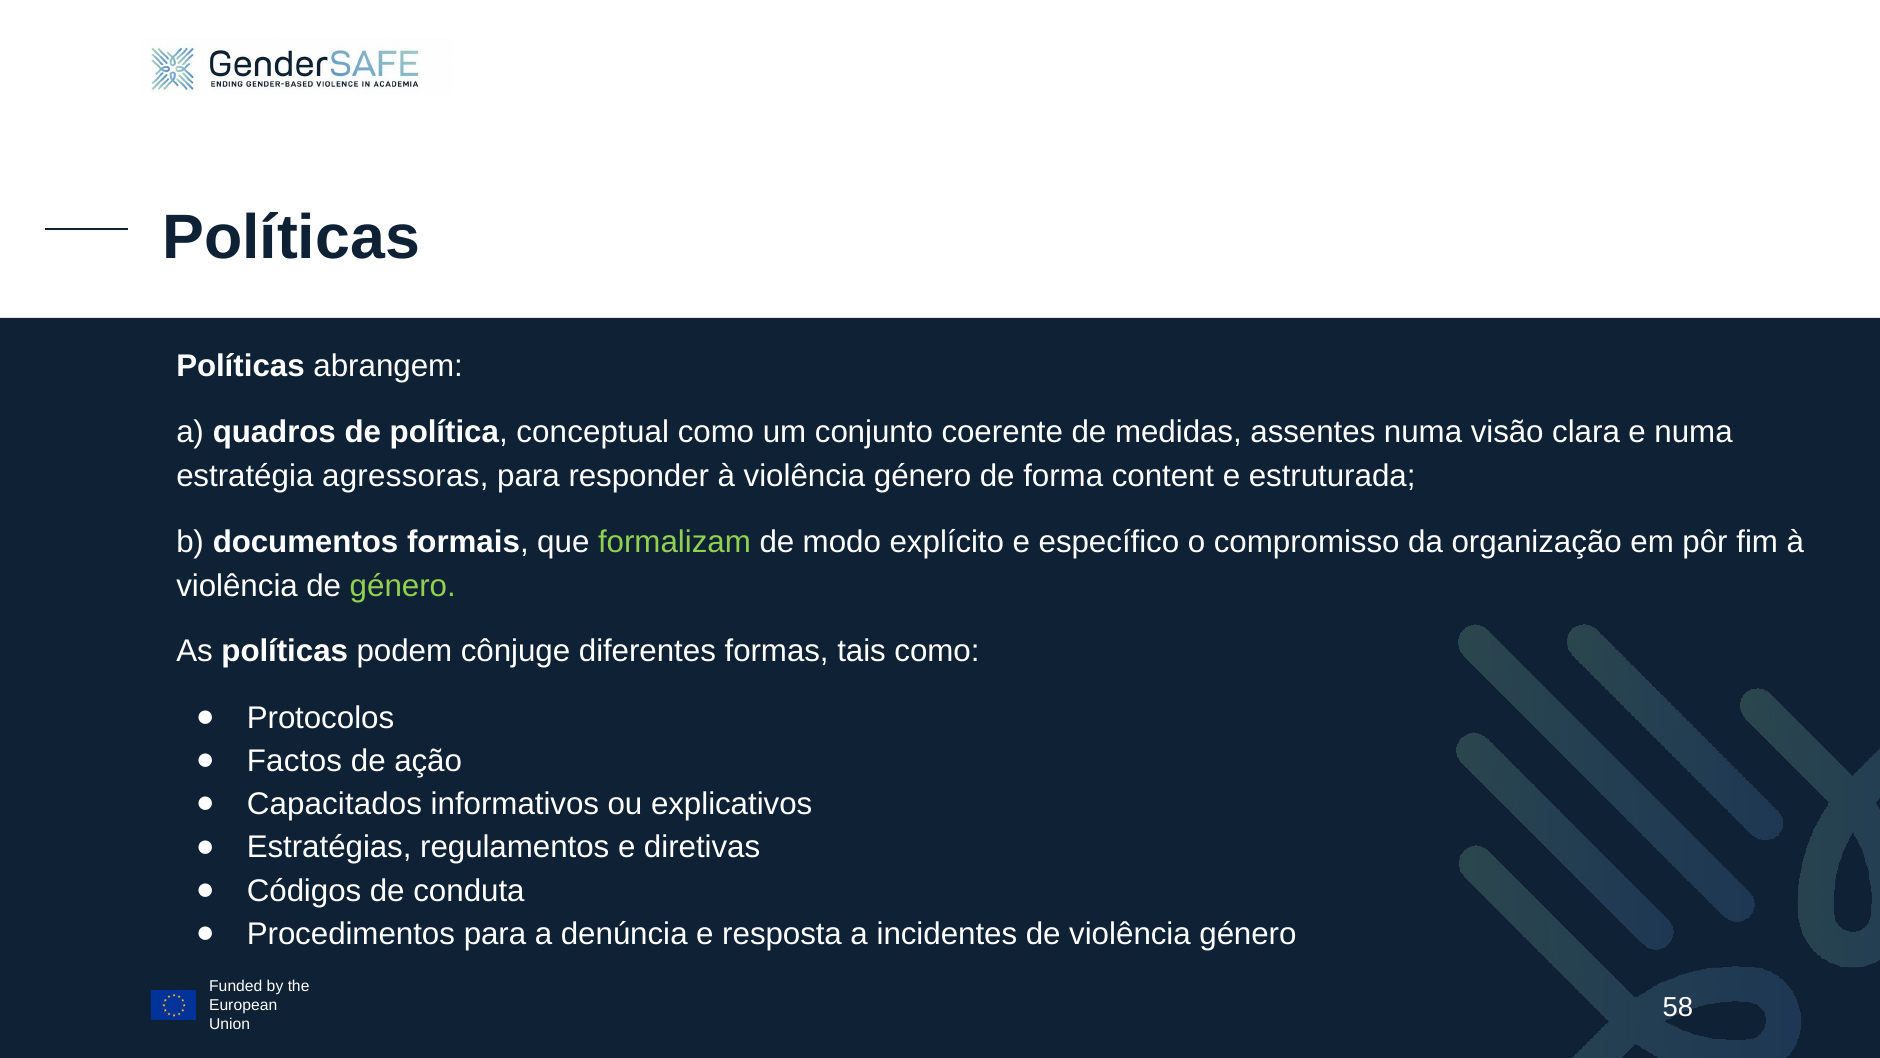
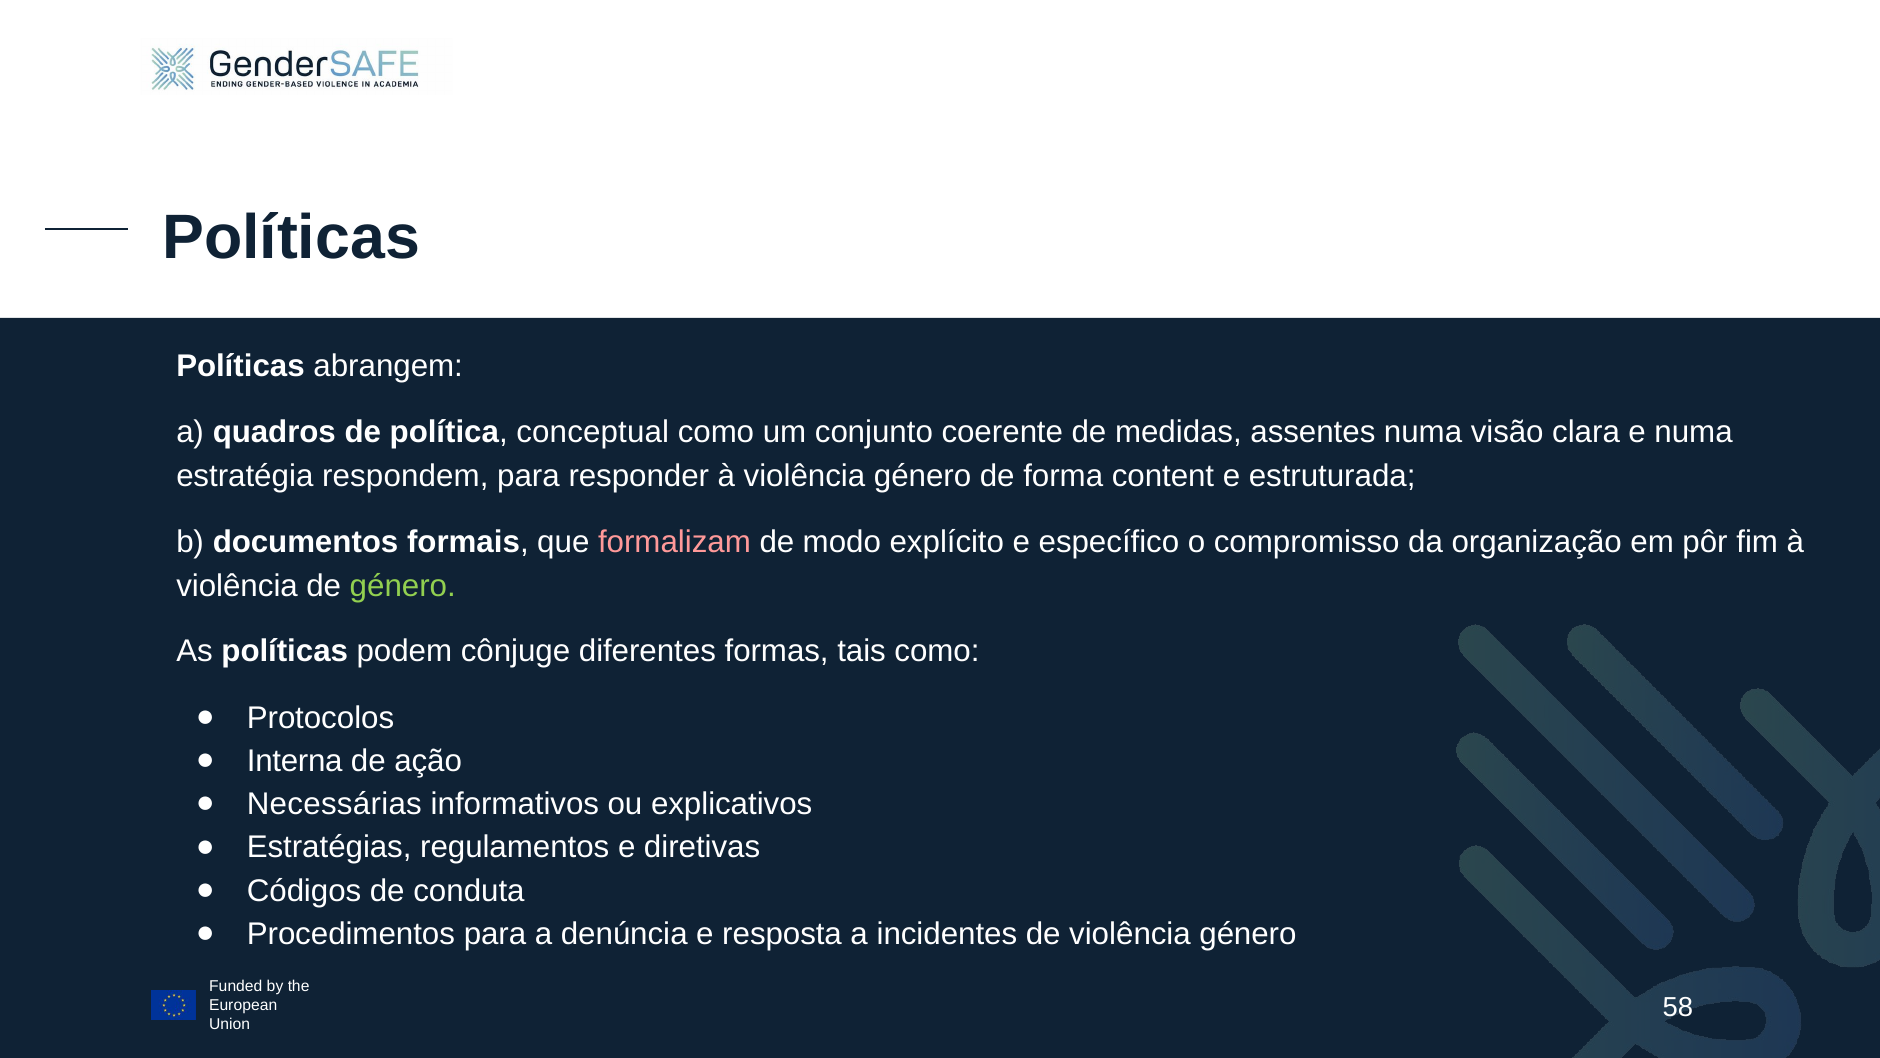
agressoras: agressoras -> respondem
formalizam colour: light green -> pink
Factos: Factos -> Interna
Capacitados: Capacitados -> Necessárias
